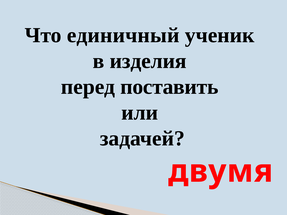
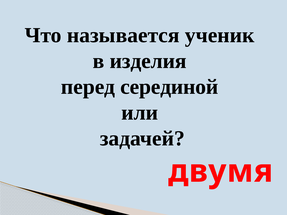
единичный: единичный -> называется
поставить: поставить -> серединой
